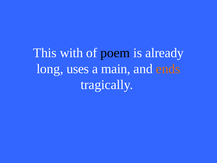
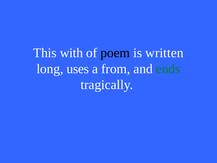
already: already -> written
main: main -> from
ends colour: orange -> green
